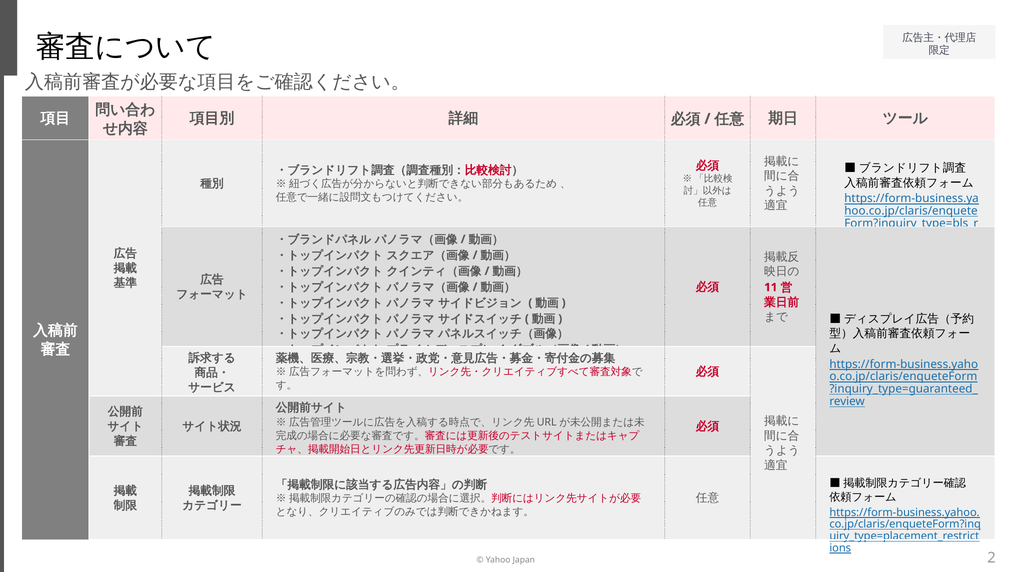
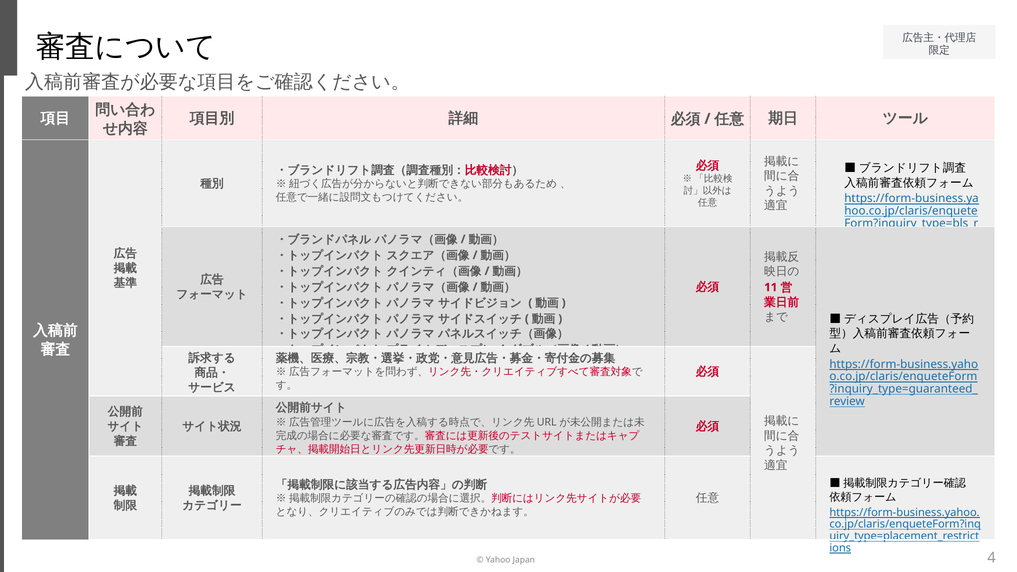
2: 2 -> 4
